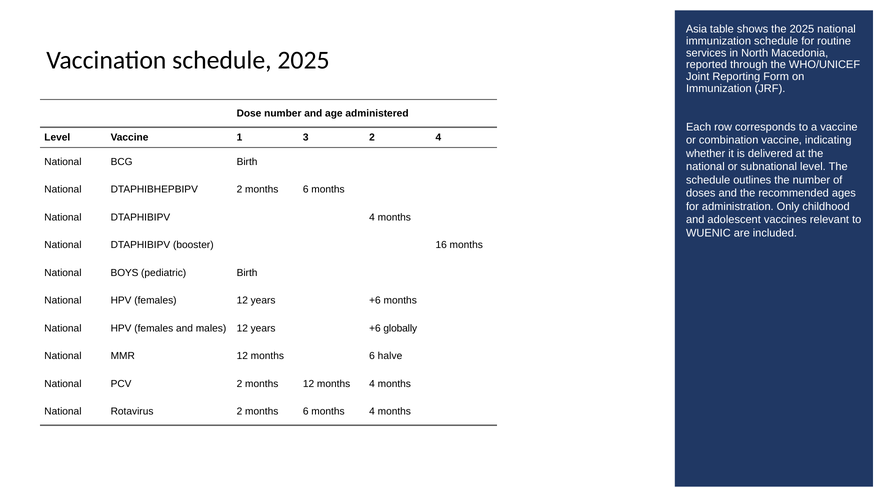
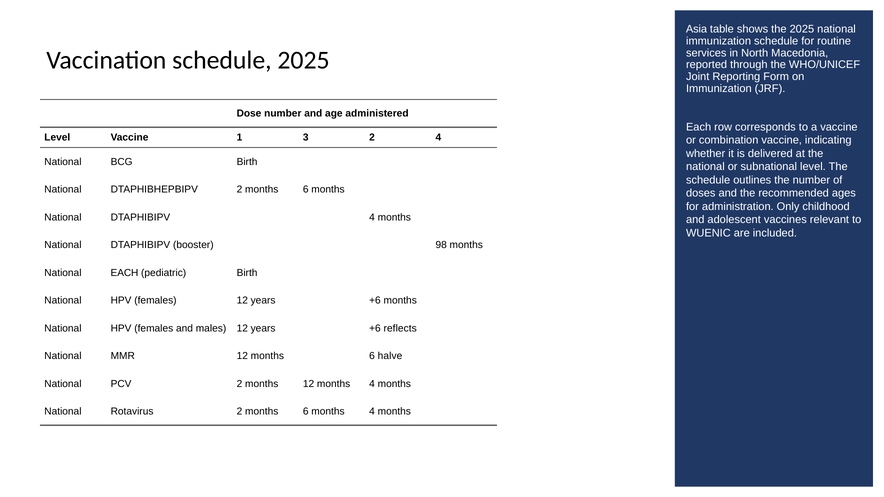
16: 16 -> 98
National BOYS: BOYS -> EACH
globally: globally -> reflects
